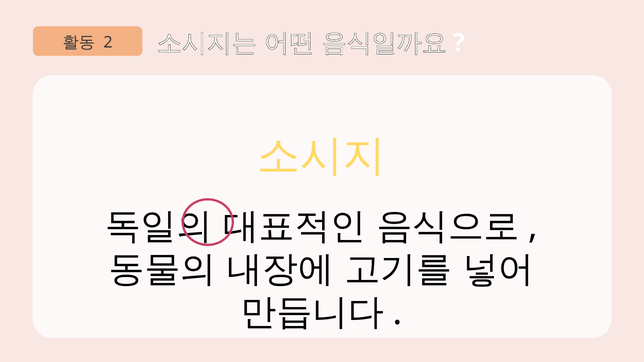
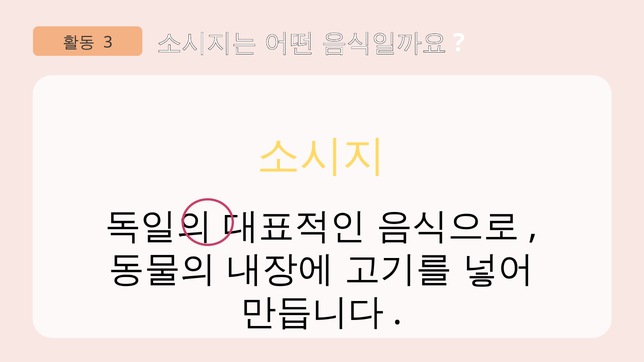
2: 2 -> 3
